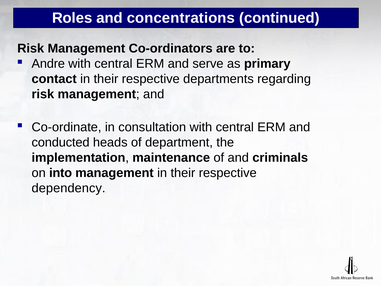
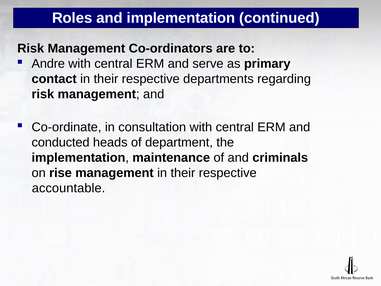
and concentrations: concentrations -> implementation
into: into -> rise
dependency: dependency -> accountable
